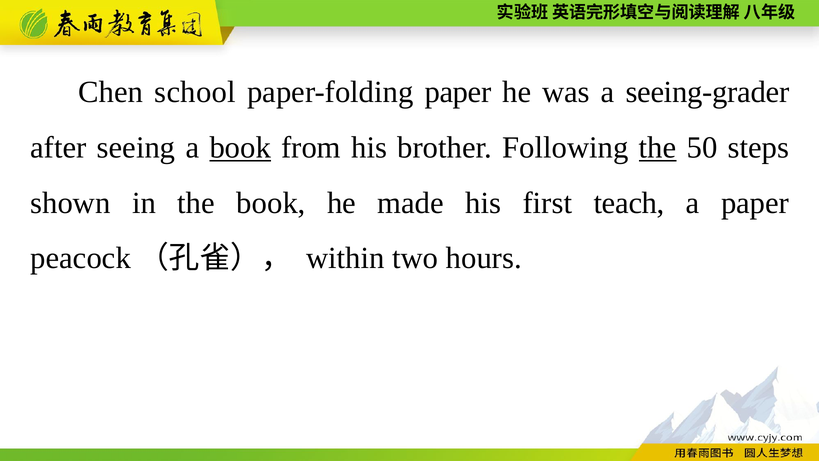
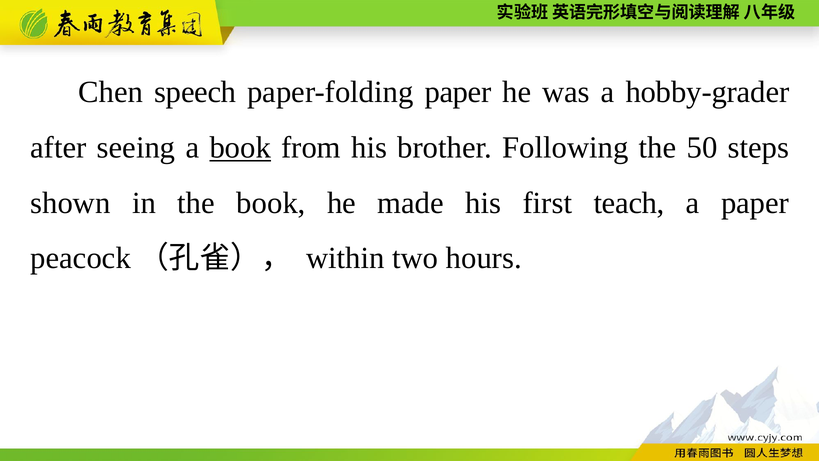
school: school -> speech
seeing-grader: seeing-grader -> hobby-grader
the at (658, 148) underline: present -> none
